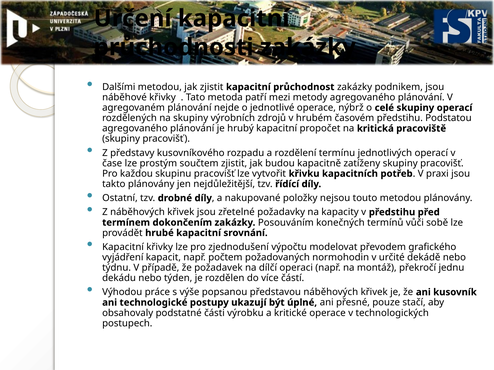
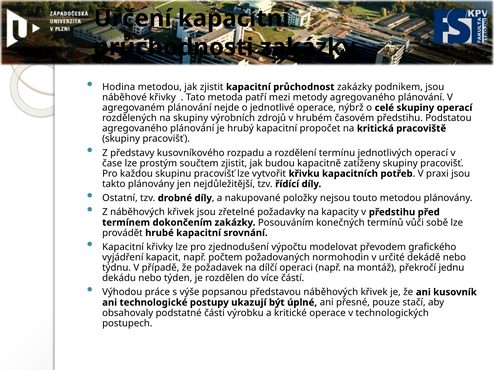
Dalšími: Dalšími -> Hodina
